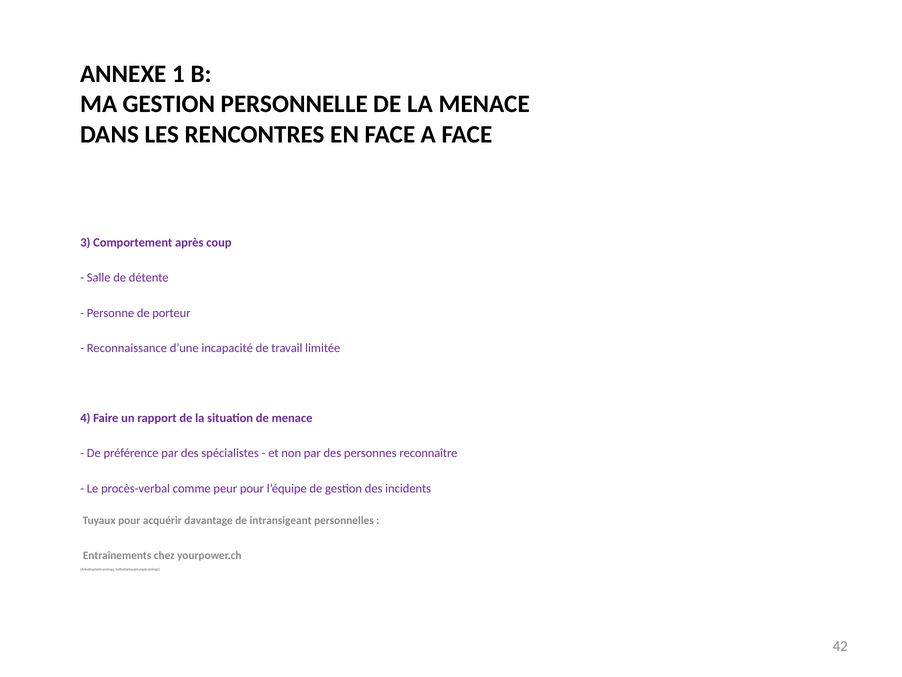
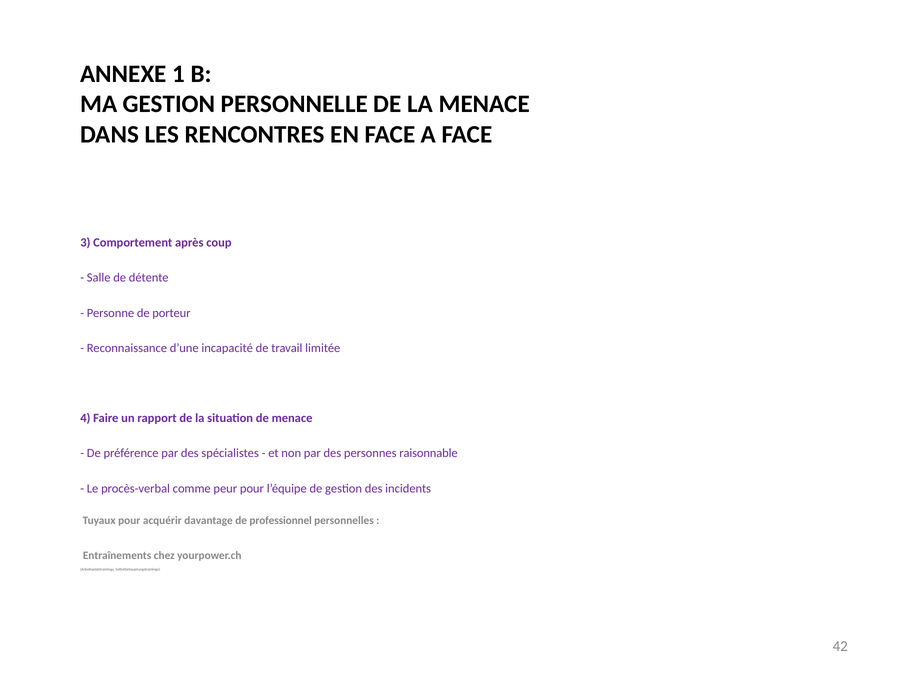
reconnaître: reconnaître -> raisonnable
intransigeant: intransigeant -> professionnel
